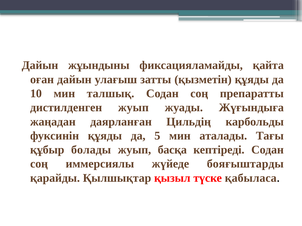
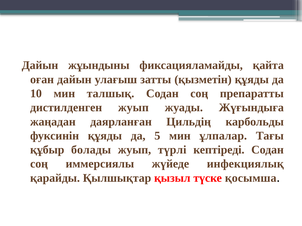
аталады: аталады -> ұлпалар
басқа: басқа -> түрлі
бояғыштарды: бояғыштарды -> инфекциялық
қабыласа: қабыласа -> қосымша
